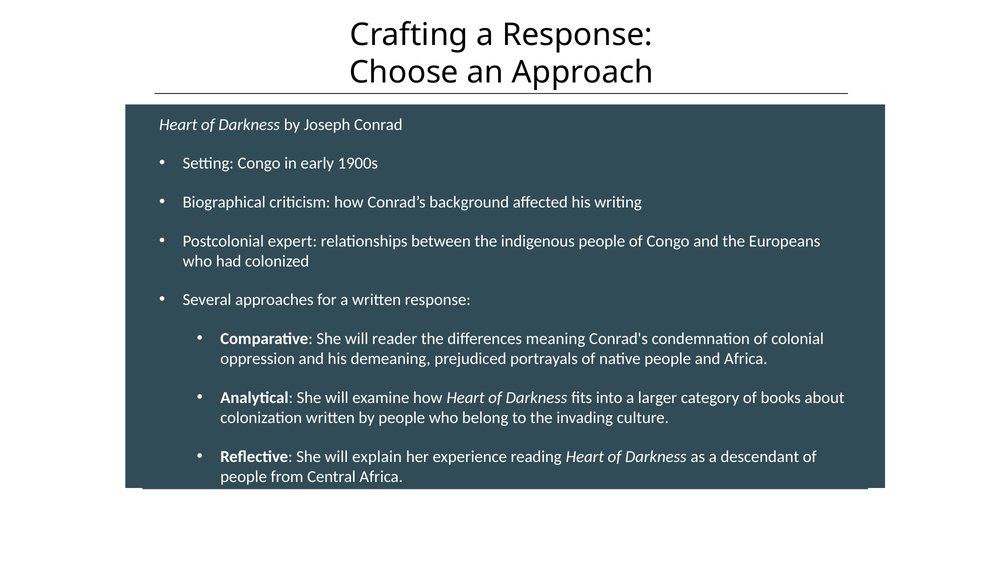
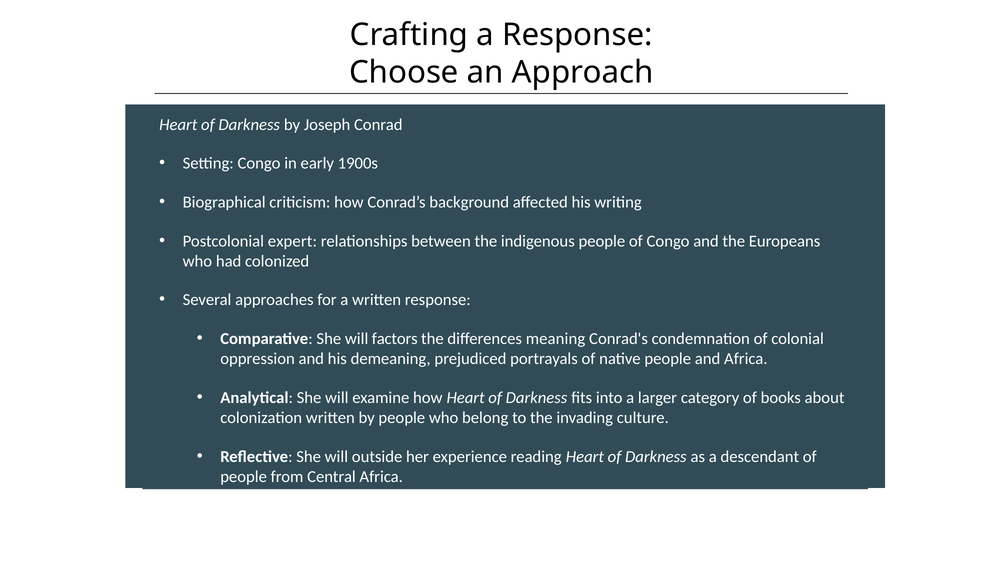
reader: reader -> factors
explain: explain -> outside
